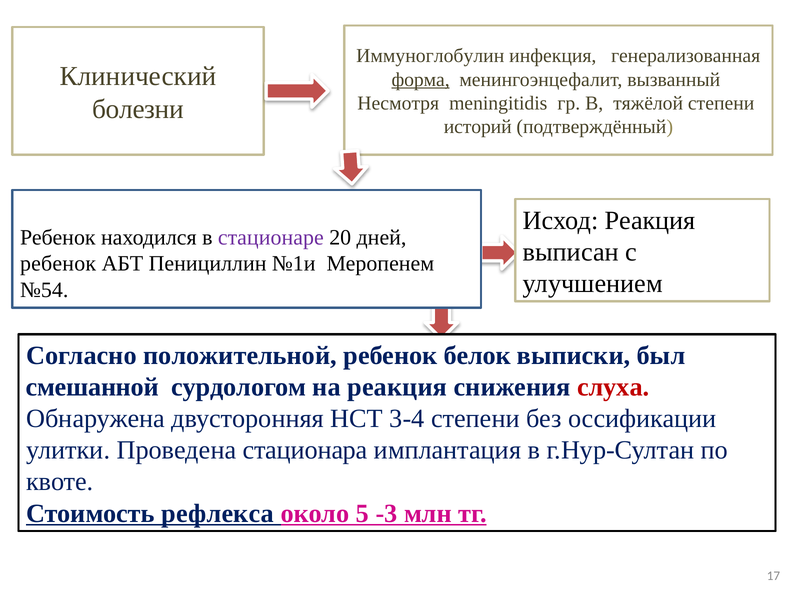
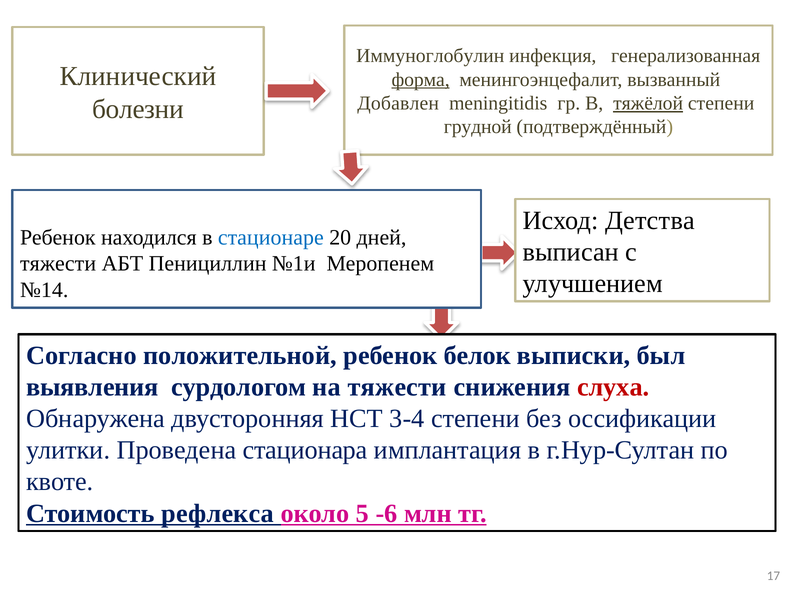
Несмотря: Несмотря -> Добавлен
тяжёлой underline: none -> present
историй: историй -> грудной
Исход Реакция: Реакция -> Детства
стационаре colour: purple -> blue
ребенок at (58, 264): ребенок -> тяжести
№54: №54 -> №14
смешанной: смешанной -> выявления
на реакция: реакция -> тяжести
-3: -3 -> -6
